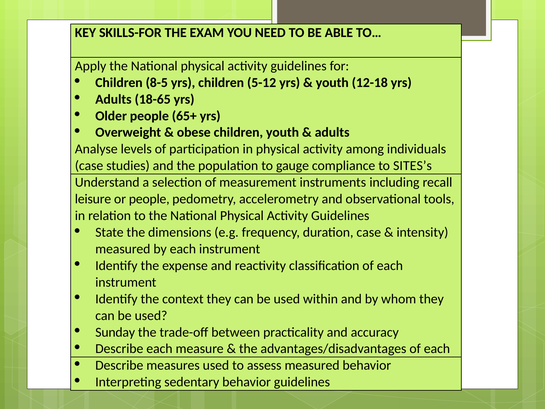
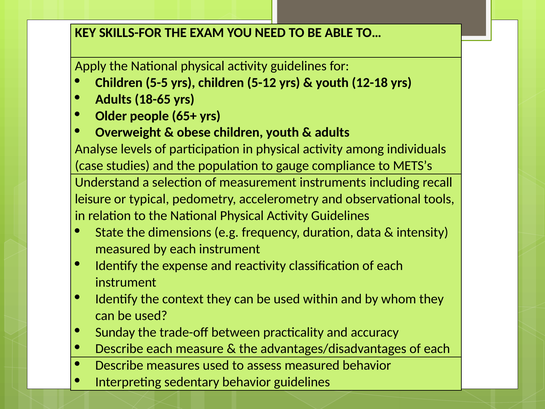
8-5: 8-5 -> 5-5
SITES’s: SITES’s -> METS’s
or people: people -> typical
duration case: case -> data
